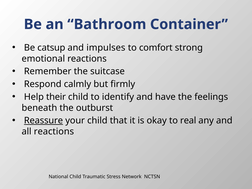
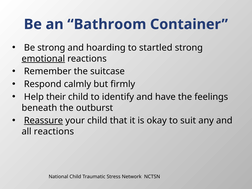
Be catsup: catsup -> strong
impulses: impulses -> hoarding
comfort: comfort -> startled
emotional underline: none -> present
real: real -> suit
